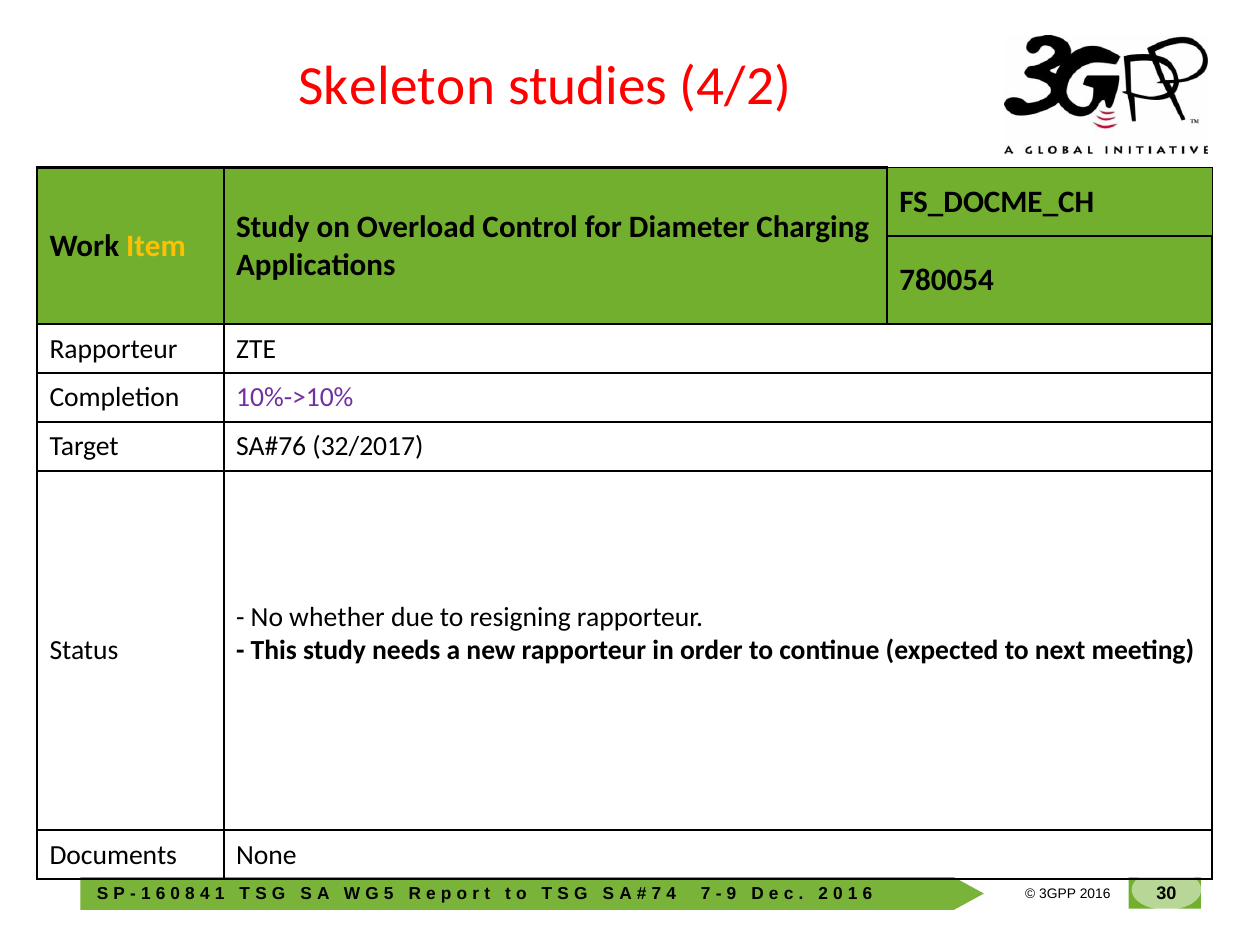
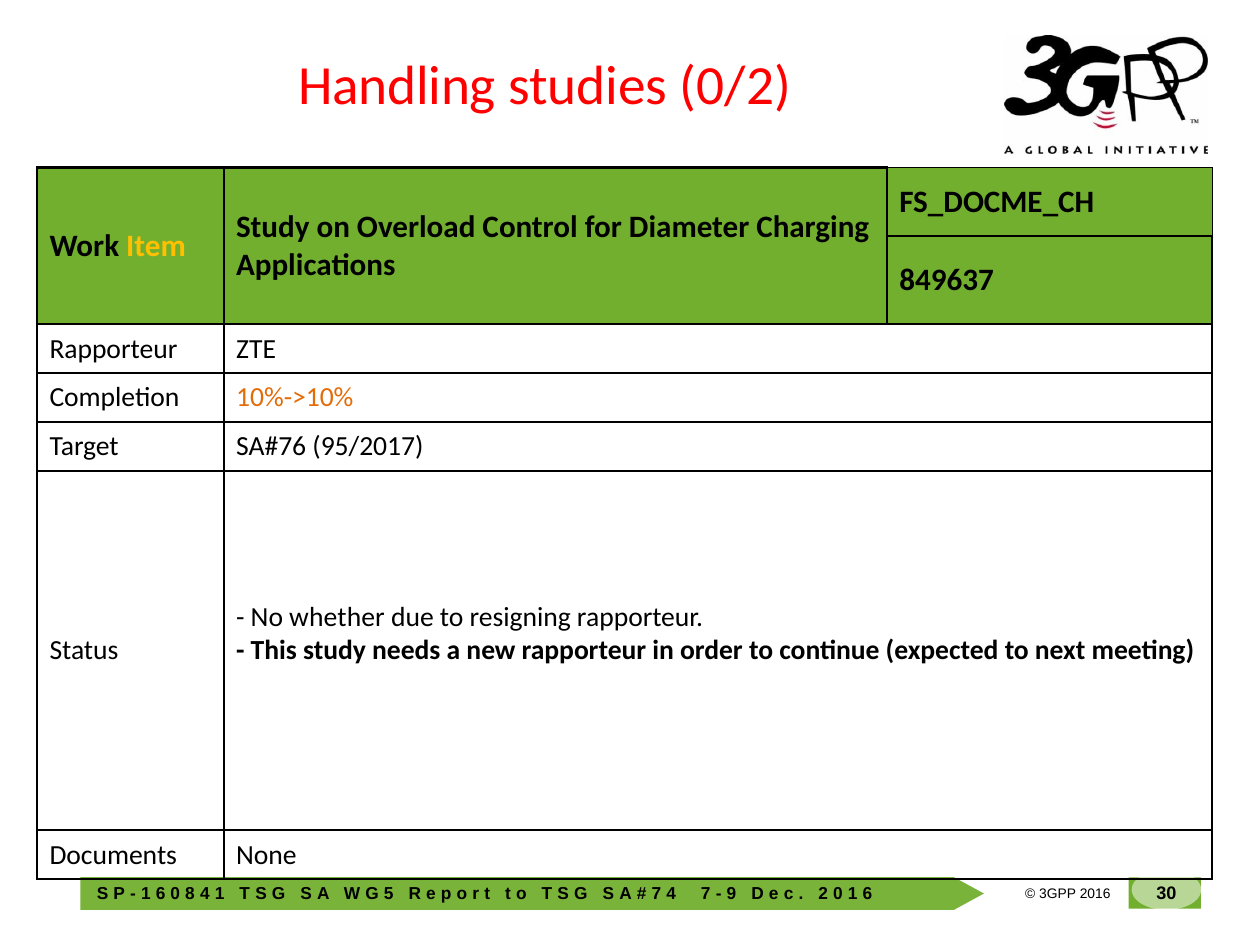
Skeleton: Skeleton -> Handling
4/2: 4/2 -> 0/2
780054: 780054 -> 849637
10%->10% colour: purple -> orange
32/2017: 32/2017 -> 95/2017
